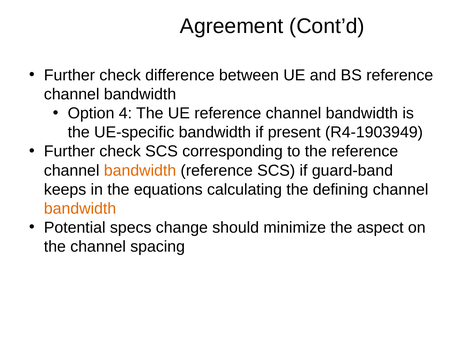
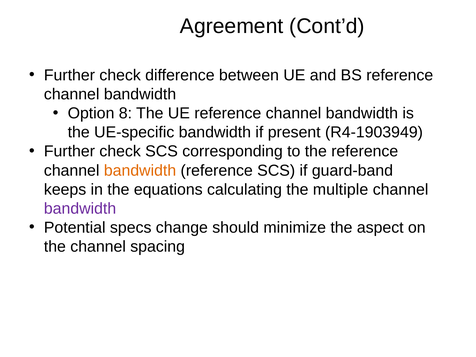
4: 4 -> 8
defining: defining -> multiple
bandwidth at (80, 209) colour: orange -> purple
